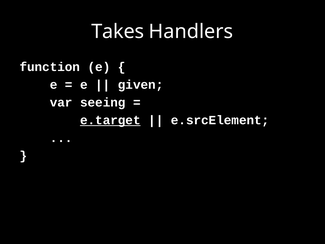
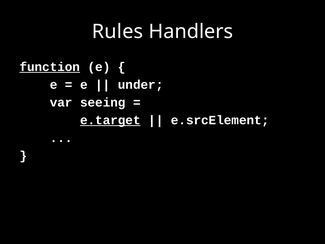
Takes: Takes -> Rules
function underline: none -> present
given: given -> under
